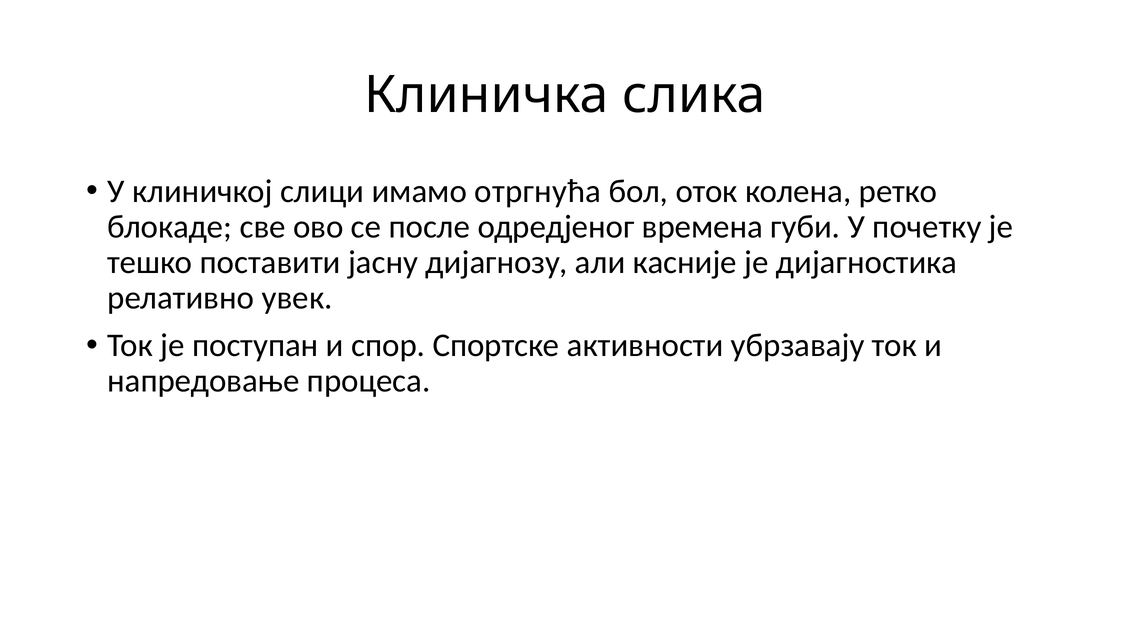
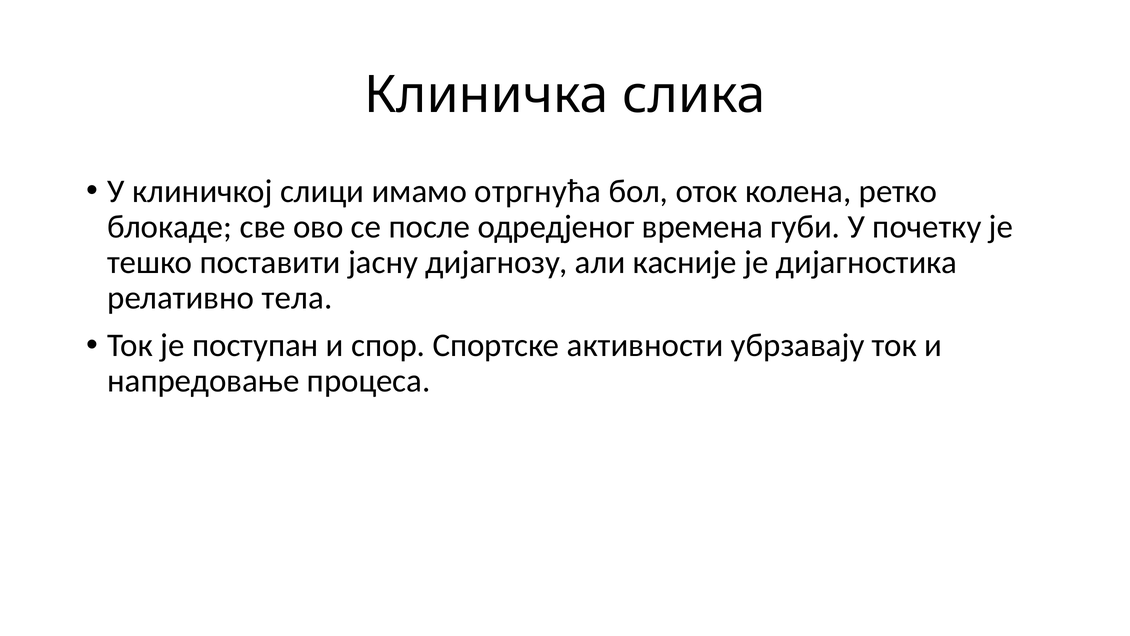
увек: увек -> тела
